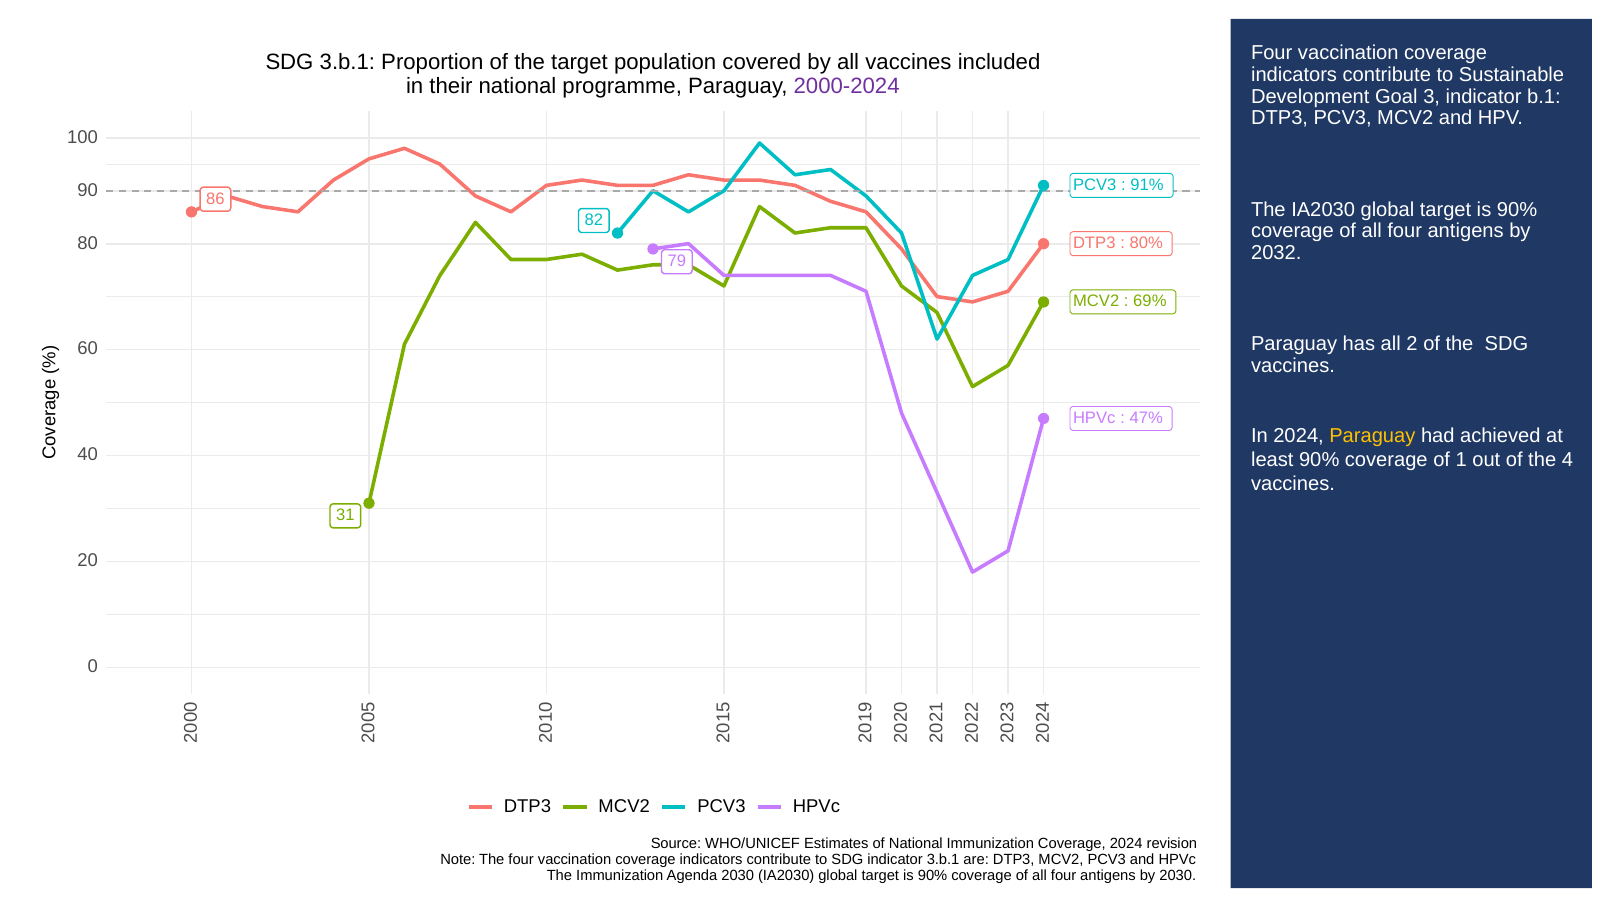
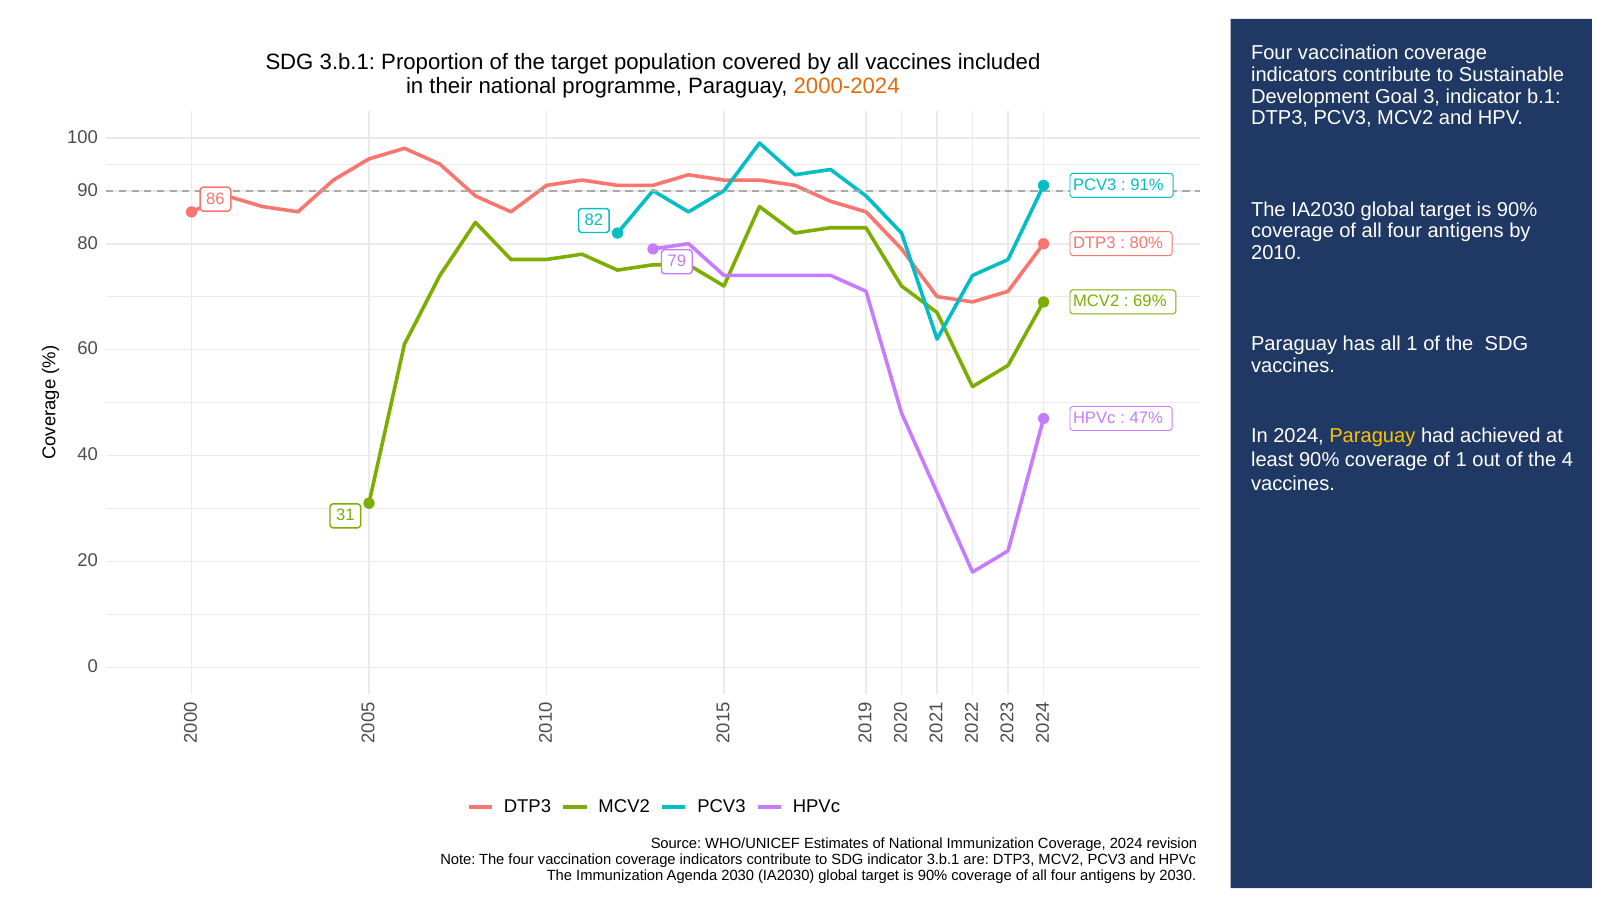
2000-2024 colour: purple -> orange
2032: 2032 -> 2010
all 2: 2 -> 1
